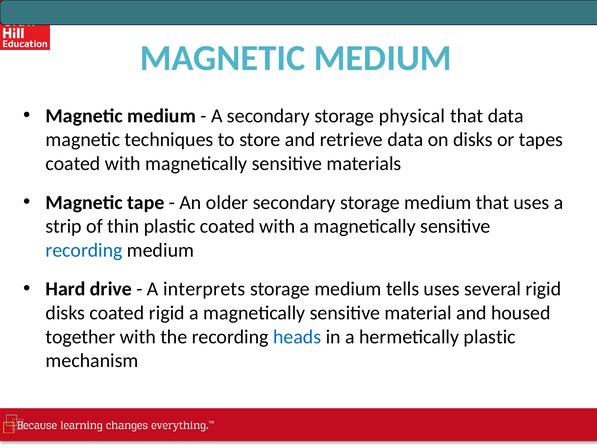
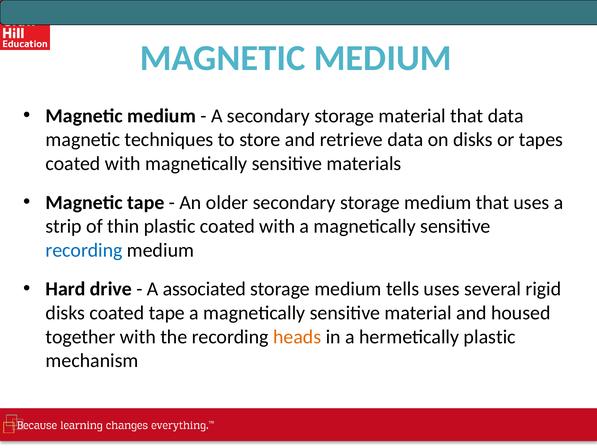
storage physical: physical -> material
interprets: interprets -> associated
coated rigid: rigid -> tape
heads colour: blue -> orange
